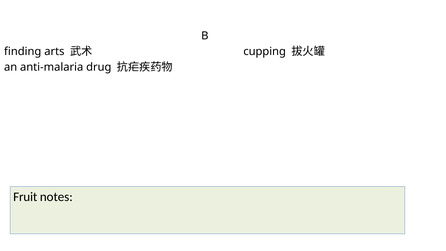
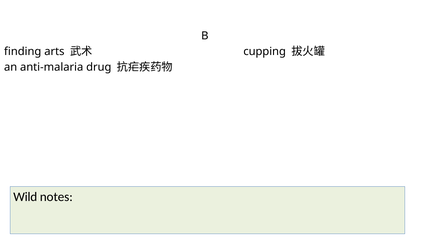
Fruit: Fruit -> Wild
